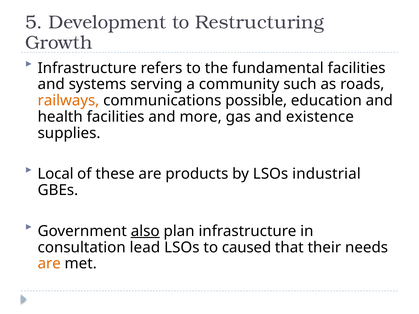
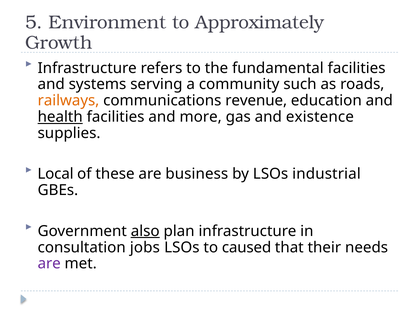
Development: Development -> Environment
Restructuring: Restructuring -> Approximately
possible: possible -> revenue
health underline: none -> present
products: products -> business
lead: lead -> jobs
are at (49, 264) colour: orange -> purple
